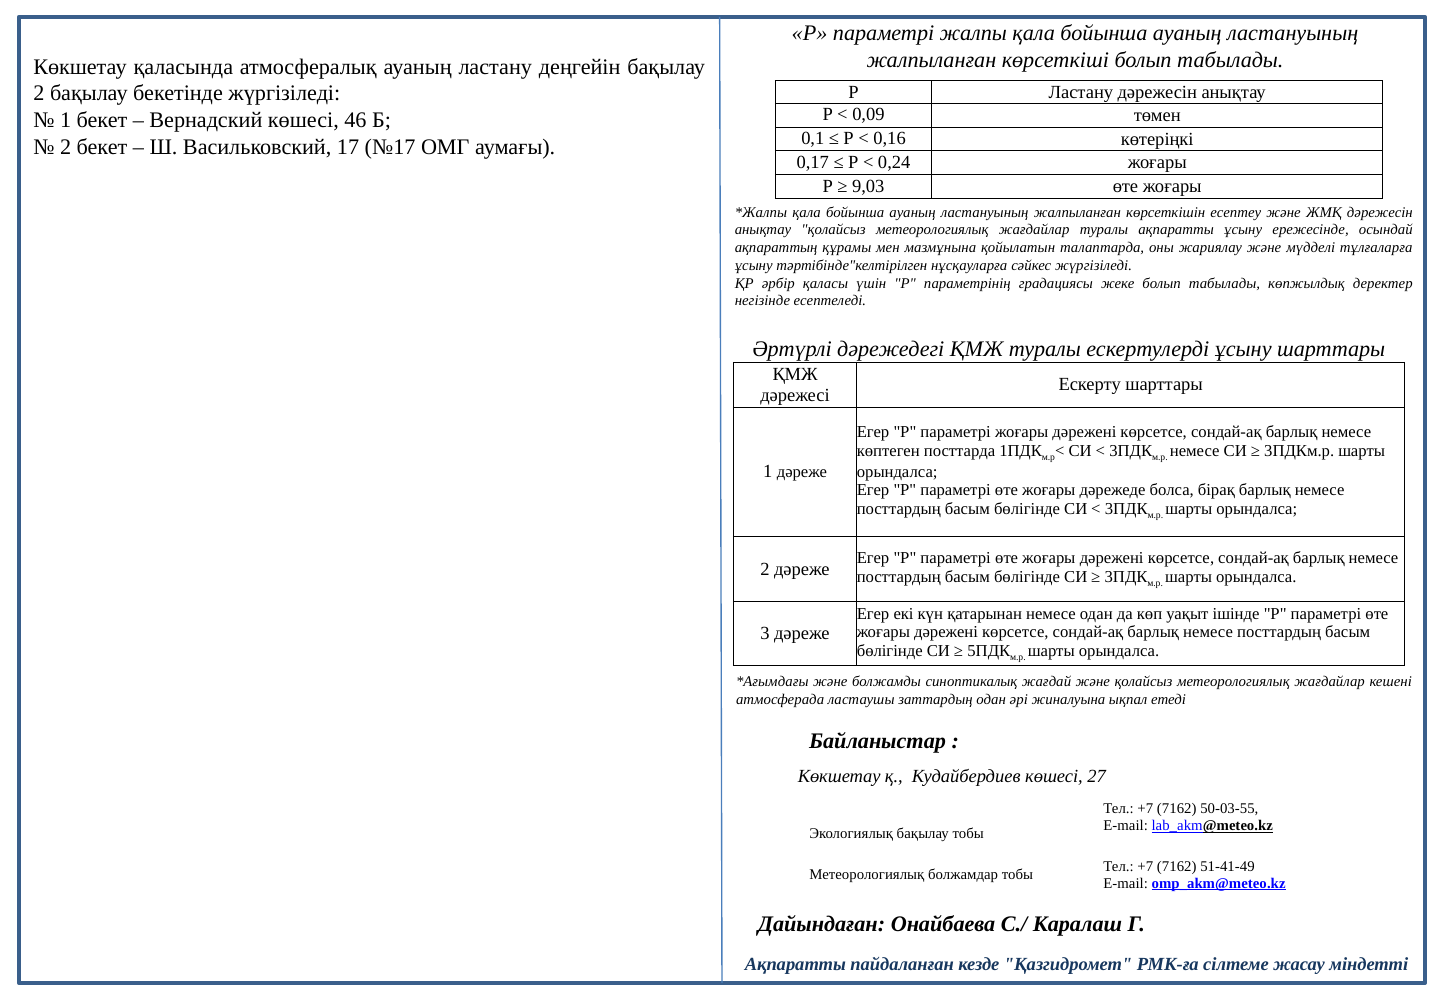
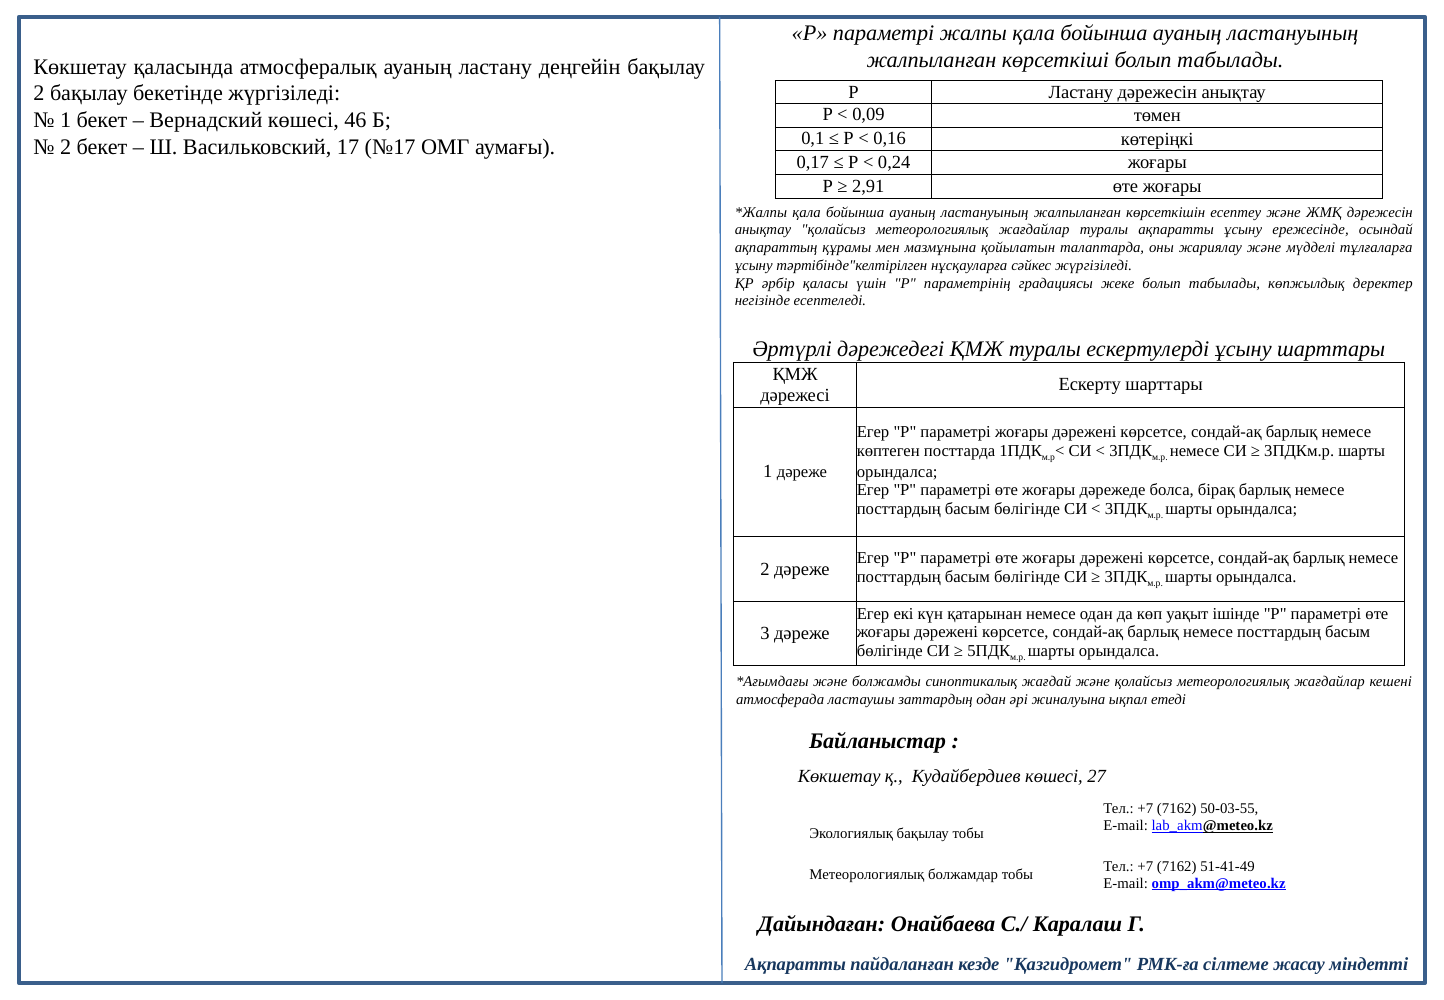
9,03: 9,03 -> 2,91
